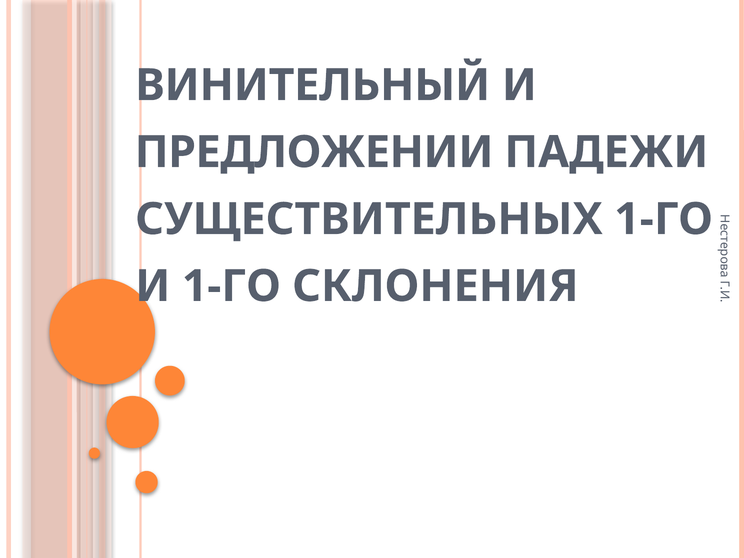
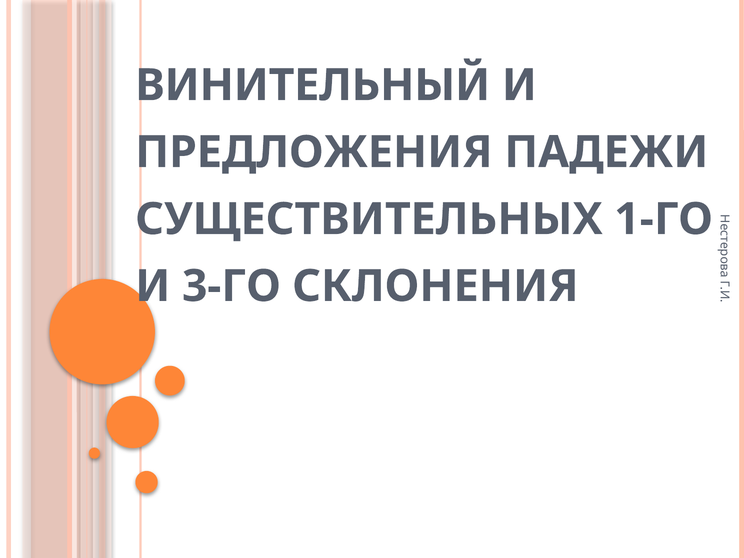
ПРЕДЛОЖЕНИИ: ПРЕДЛОЖЕНИИ -> ПРЕДЛОЖЕНИЯ
И 1-ГО: 1-ГО -> 3-ГО
